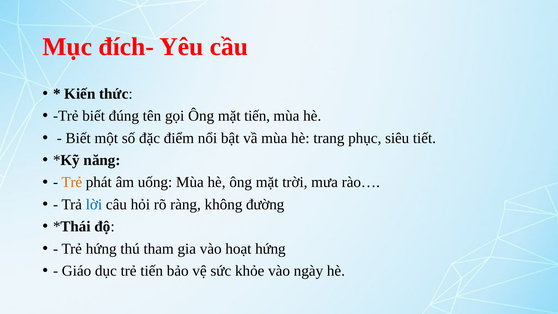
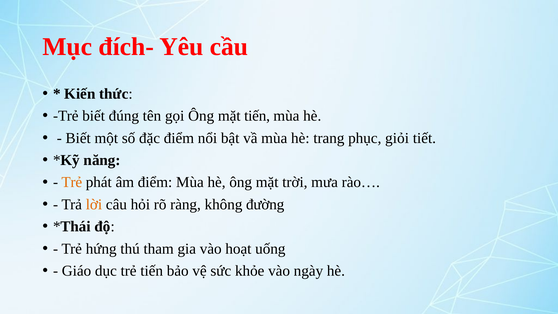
siêu: siêu -> giỏi
âm uống: uống -> điểm
lời colour: blue -> orange
hoạt hứng: hứng -> uống
